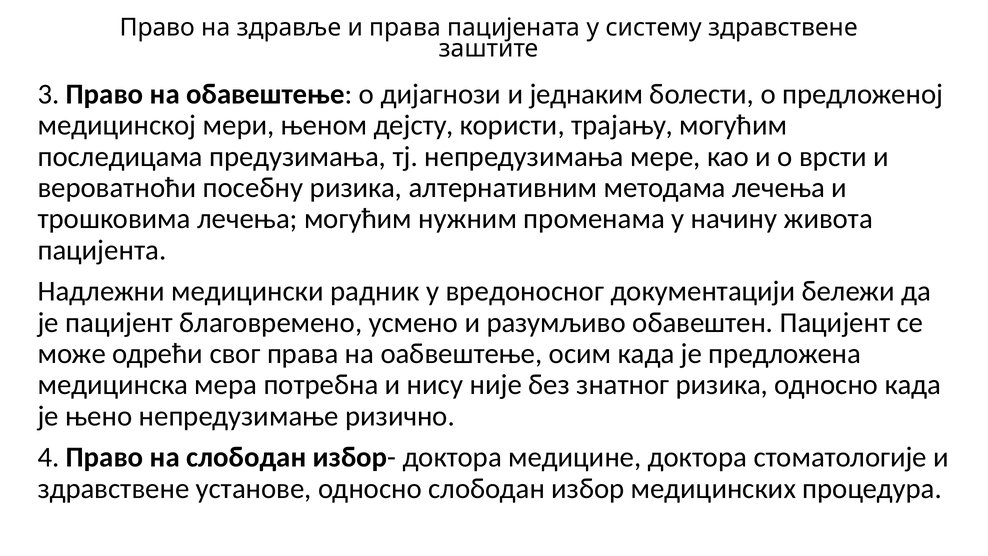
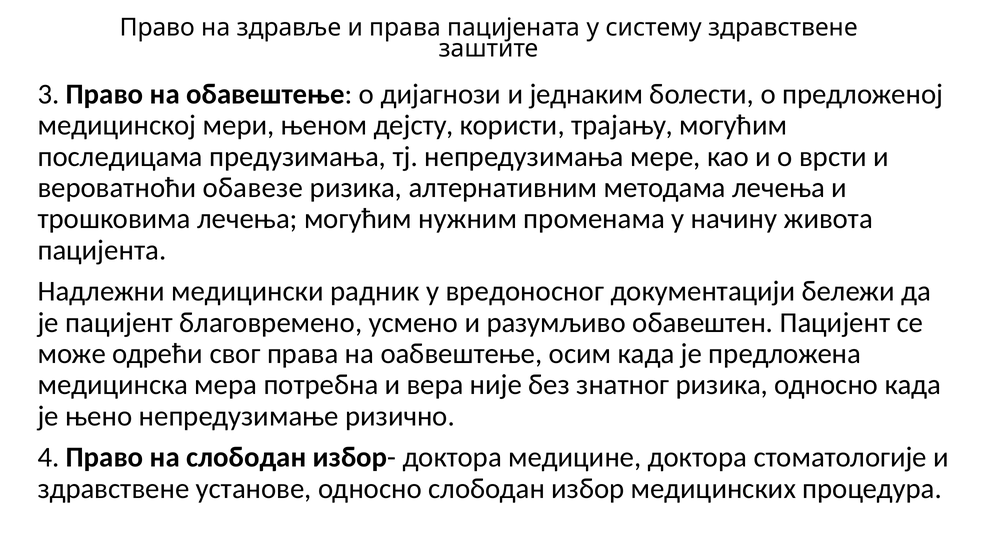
посебну: посебну -> обавезе
нису: нису -> вера
